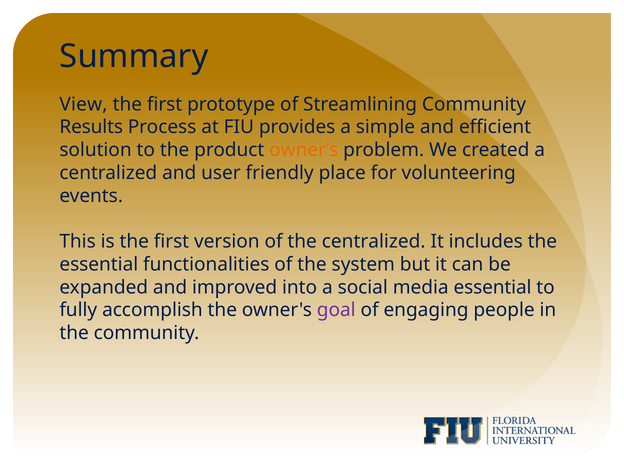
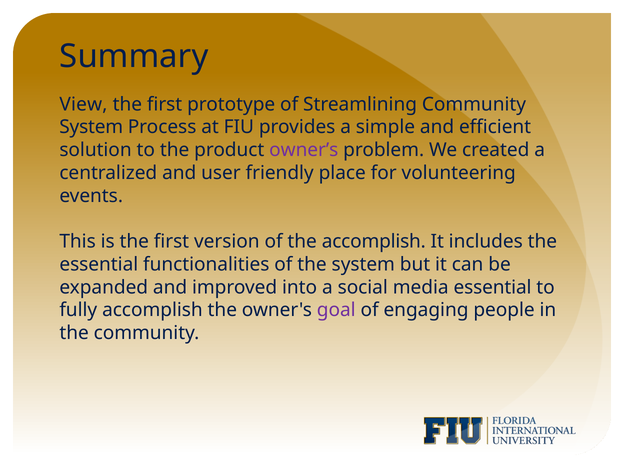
Results at (91, 127): Results -> System
owner’s colour: orange -> purple
the centralized: centralized -> accomplish
